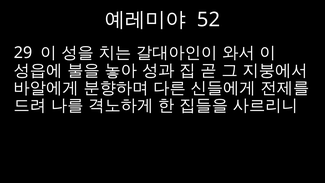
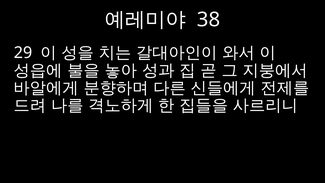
52: 52 -> 38
